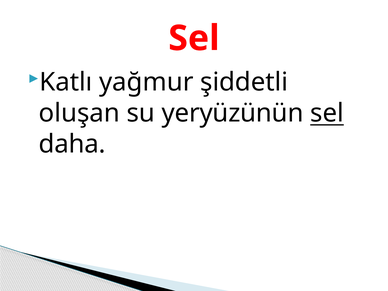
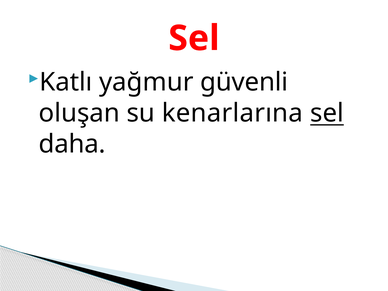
şiddetli: şiddetli -> güvenli
yeryüzünün: yeryüzünün -> kenarlarına
